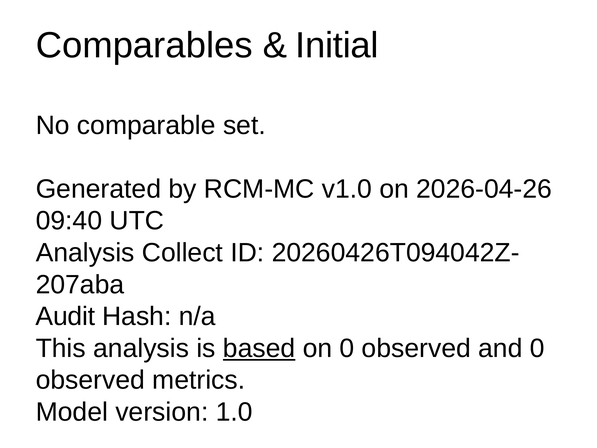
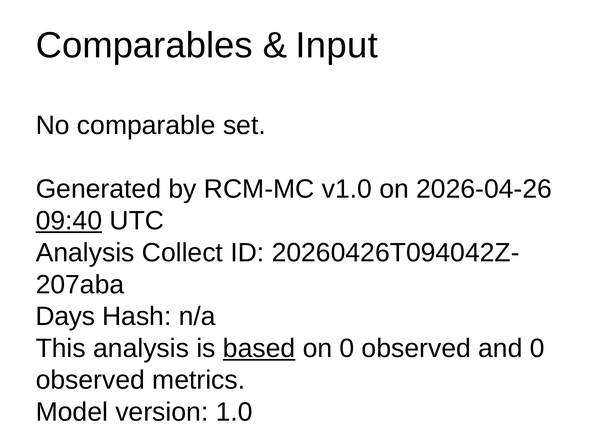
Initial: Initial -> Input
09:40 underline: none -> present
Audit: Audit -> Days
